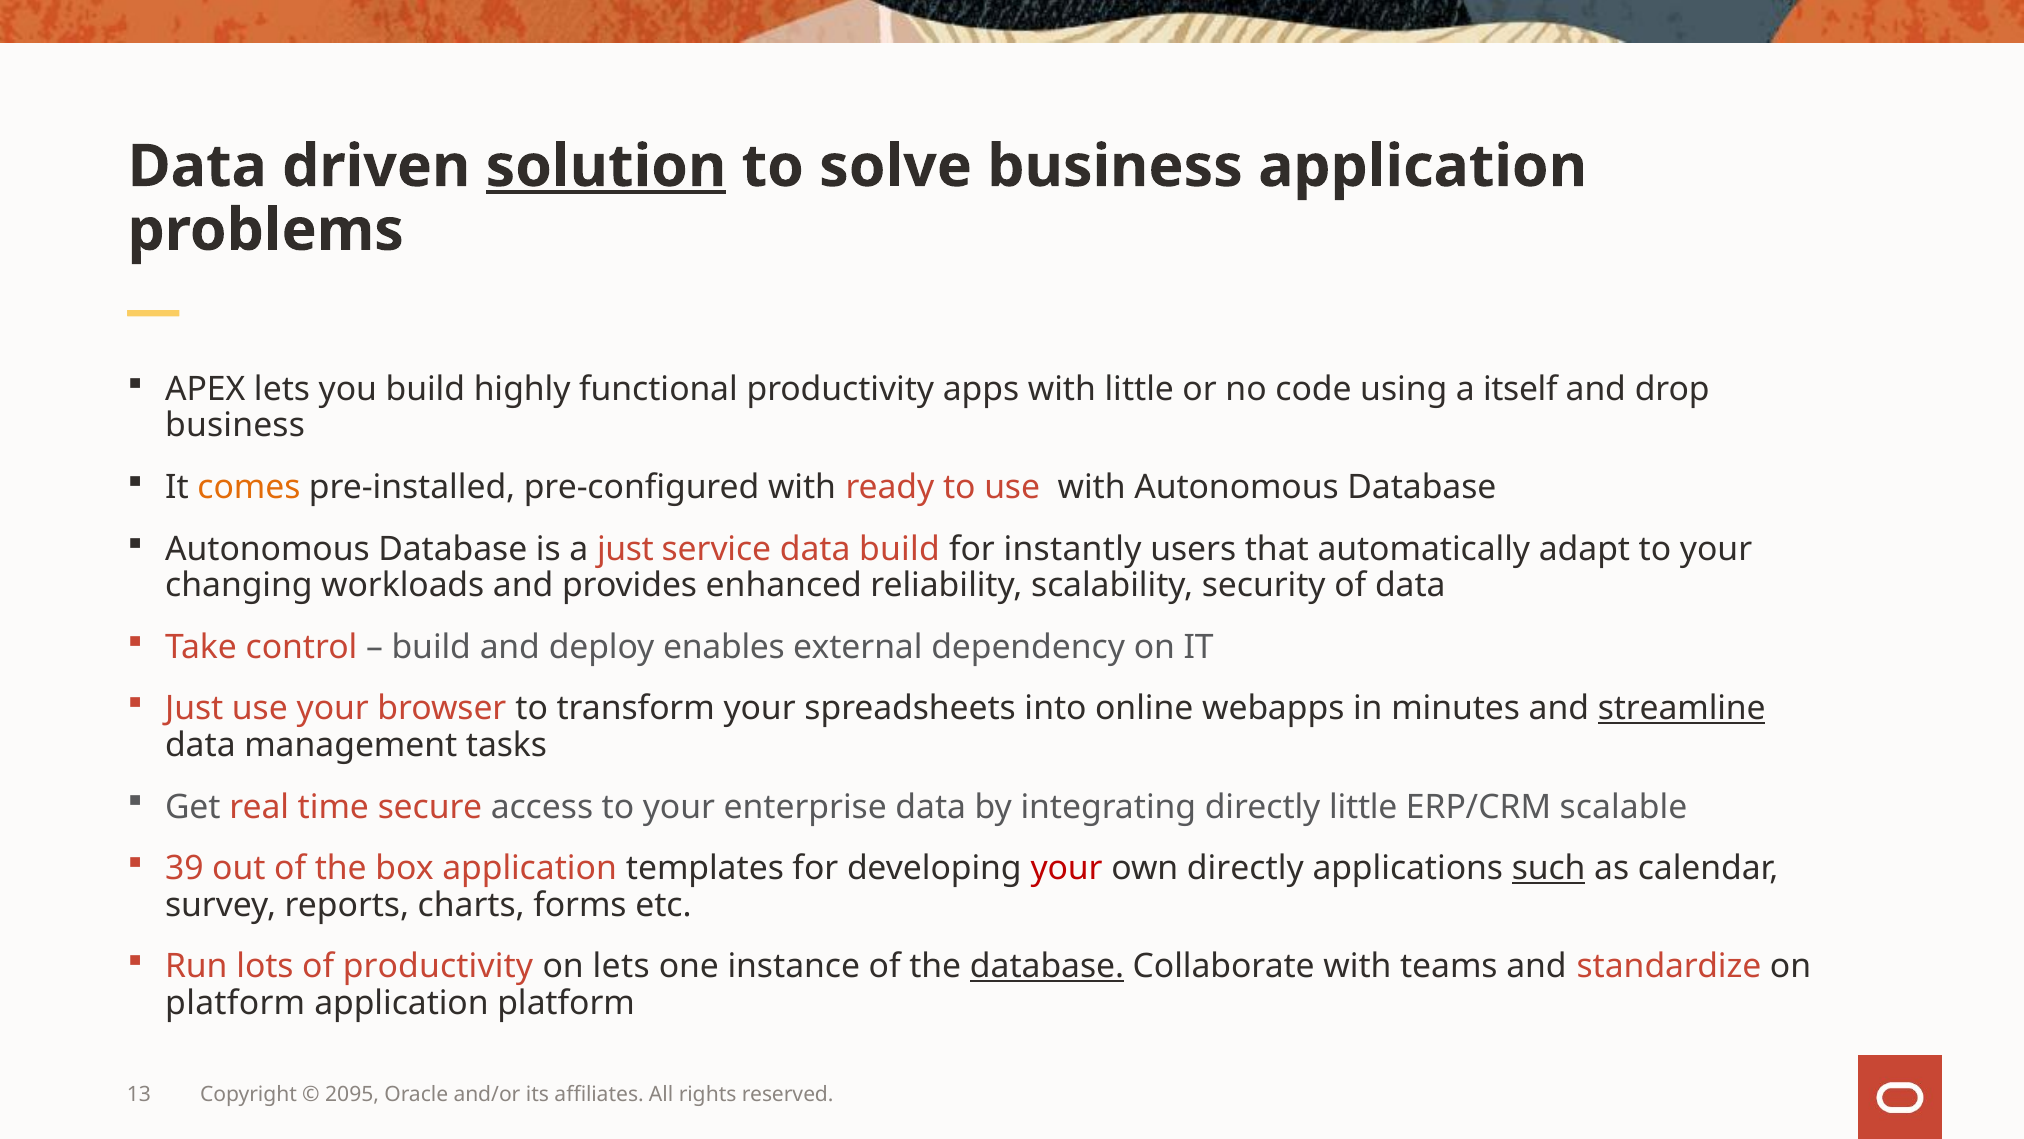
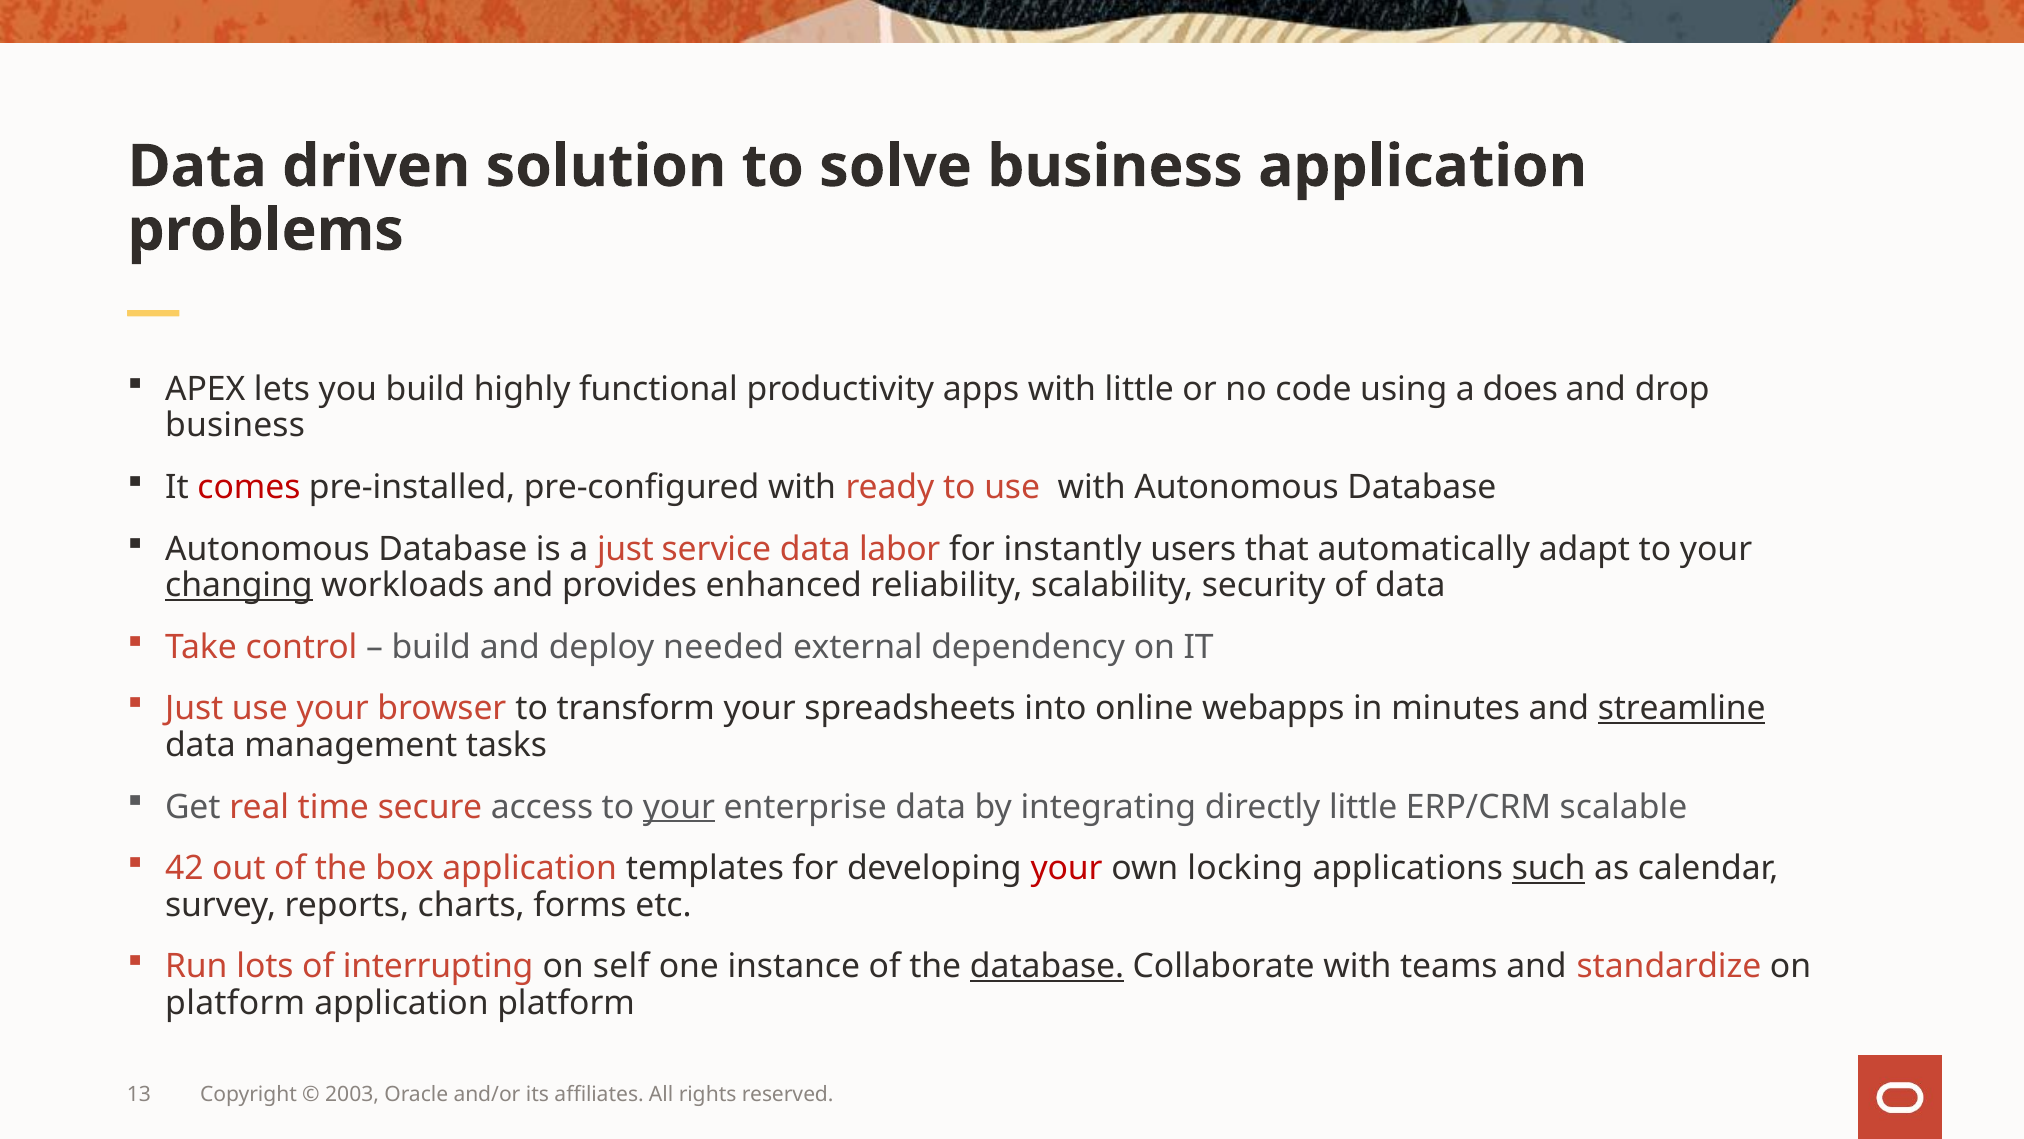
solution underline: present -> none
itself: itself -> does
comes colour: orange -> red
data build: build -> labor
changing underline: none -> present
enables: enables -> needed
your at (679, 807) underline: none -> present
39: 39 -> 42
own directly: directly -> locking
of productivity: productivity -> interrupting
on lets: lets -> self
2095: 2095 -> 2003
